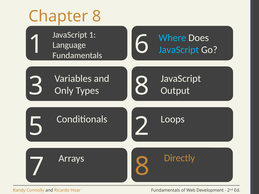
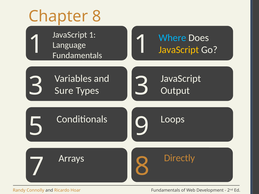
1 6: 6 -> 1
JavaScript at (179, 50) colour: light blue -> yellow
3 8: 8 -> 3
Only: Only -> Sure
2: 2 -> 9
